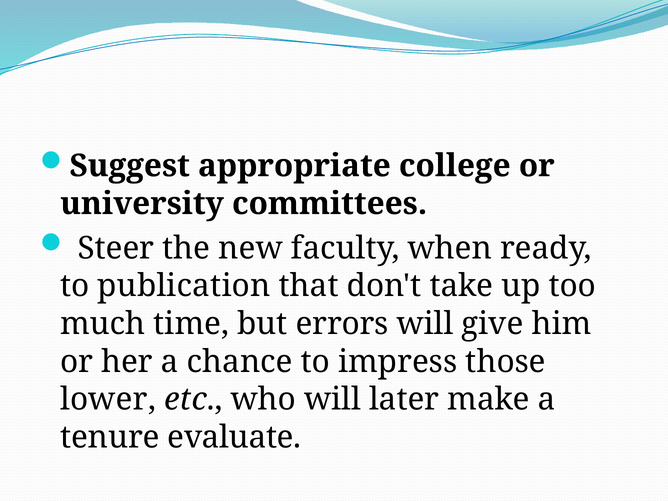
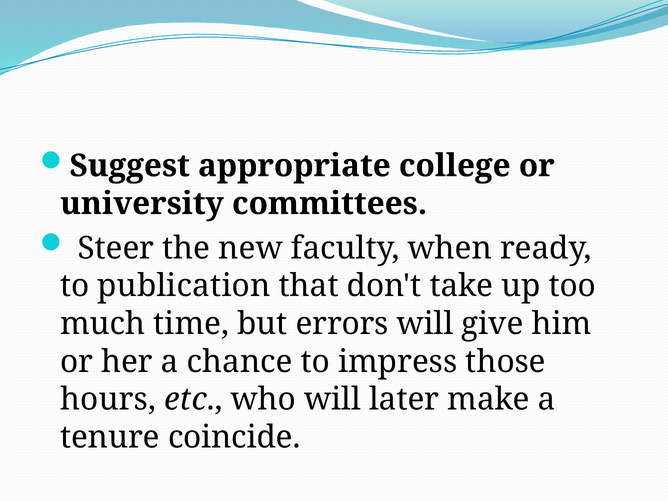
lower: lower -> hours
evaluate: evaluate -> coincide
